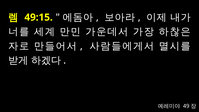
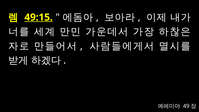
49:15 underline: none -> present
